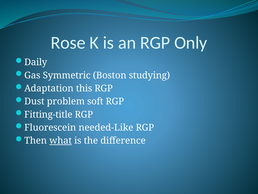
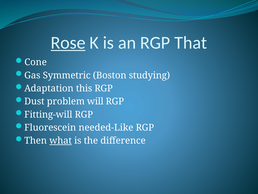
Rose underline: none -> present
Only: Only -> That
Daily: Daily -> Cone
soft: soft -> will
Fitting-title: Fitting-title -> Fitting-will
